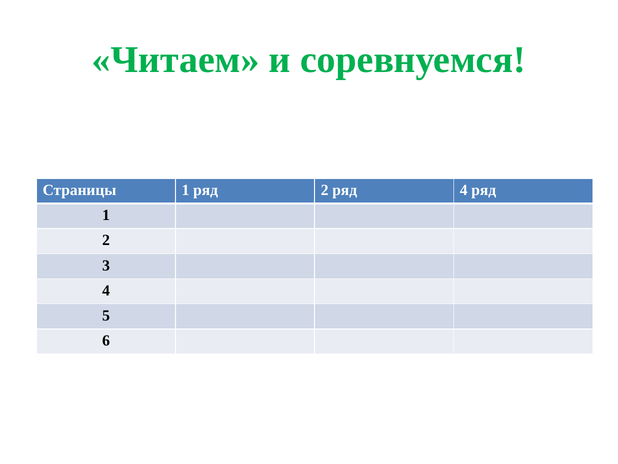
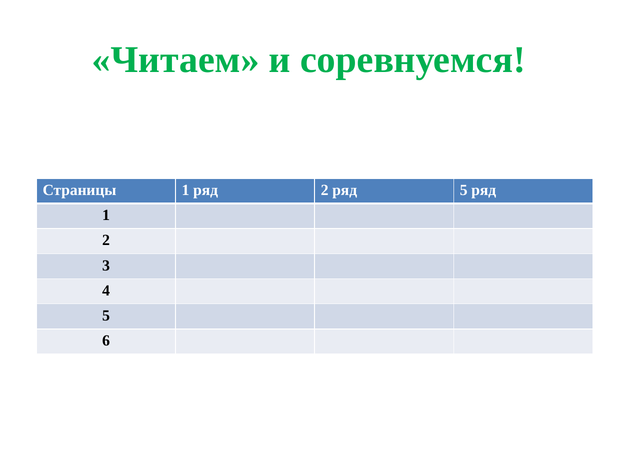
ряд 4: 4 -> 5
